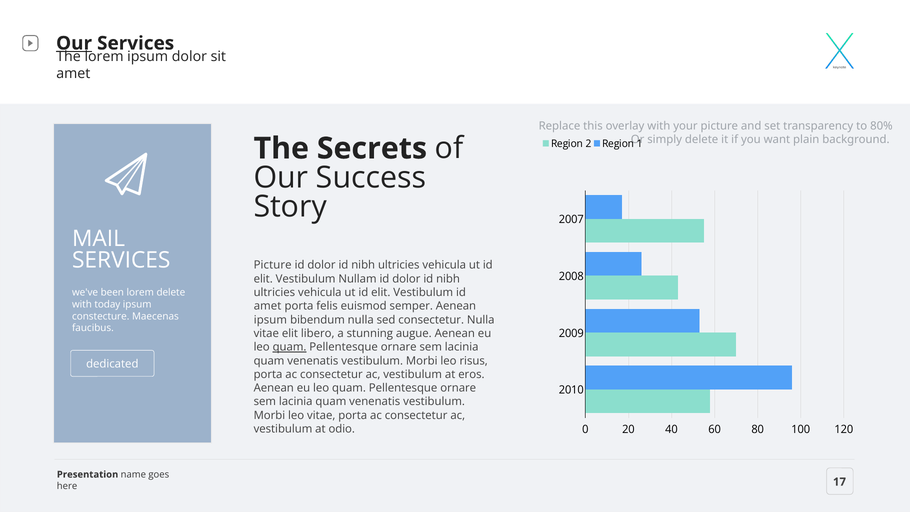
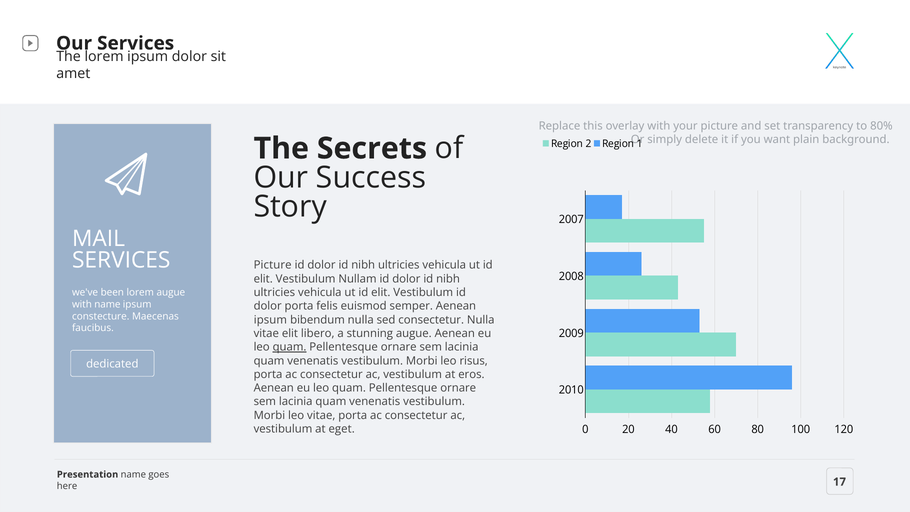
Our at (74, 43) underline: present -> none
lorem delete: delete -> augue
with today: today -> name
amet at (268, 306): amet -> dolor
odio: odio -> eget
